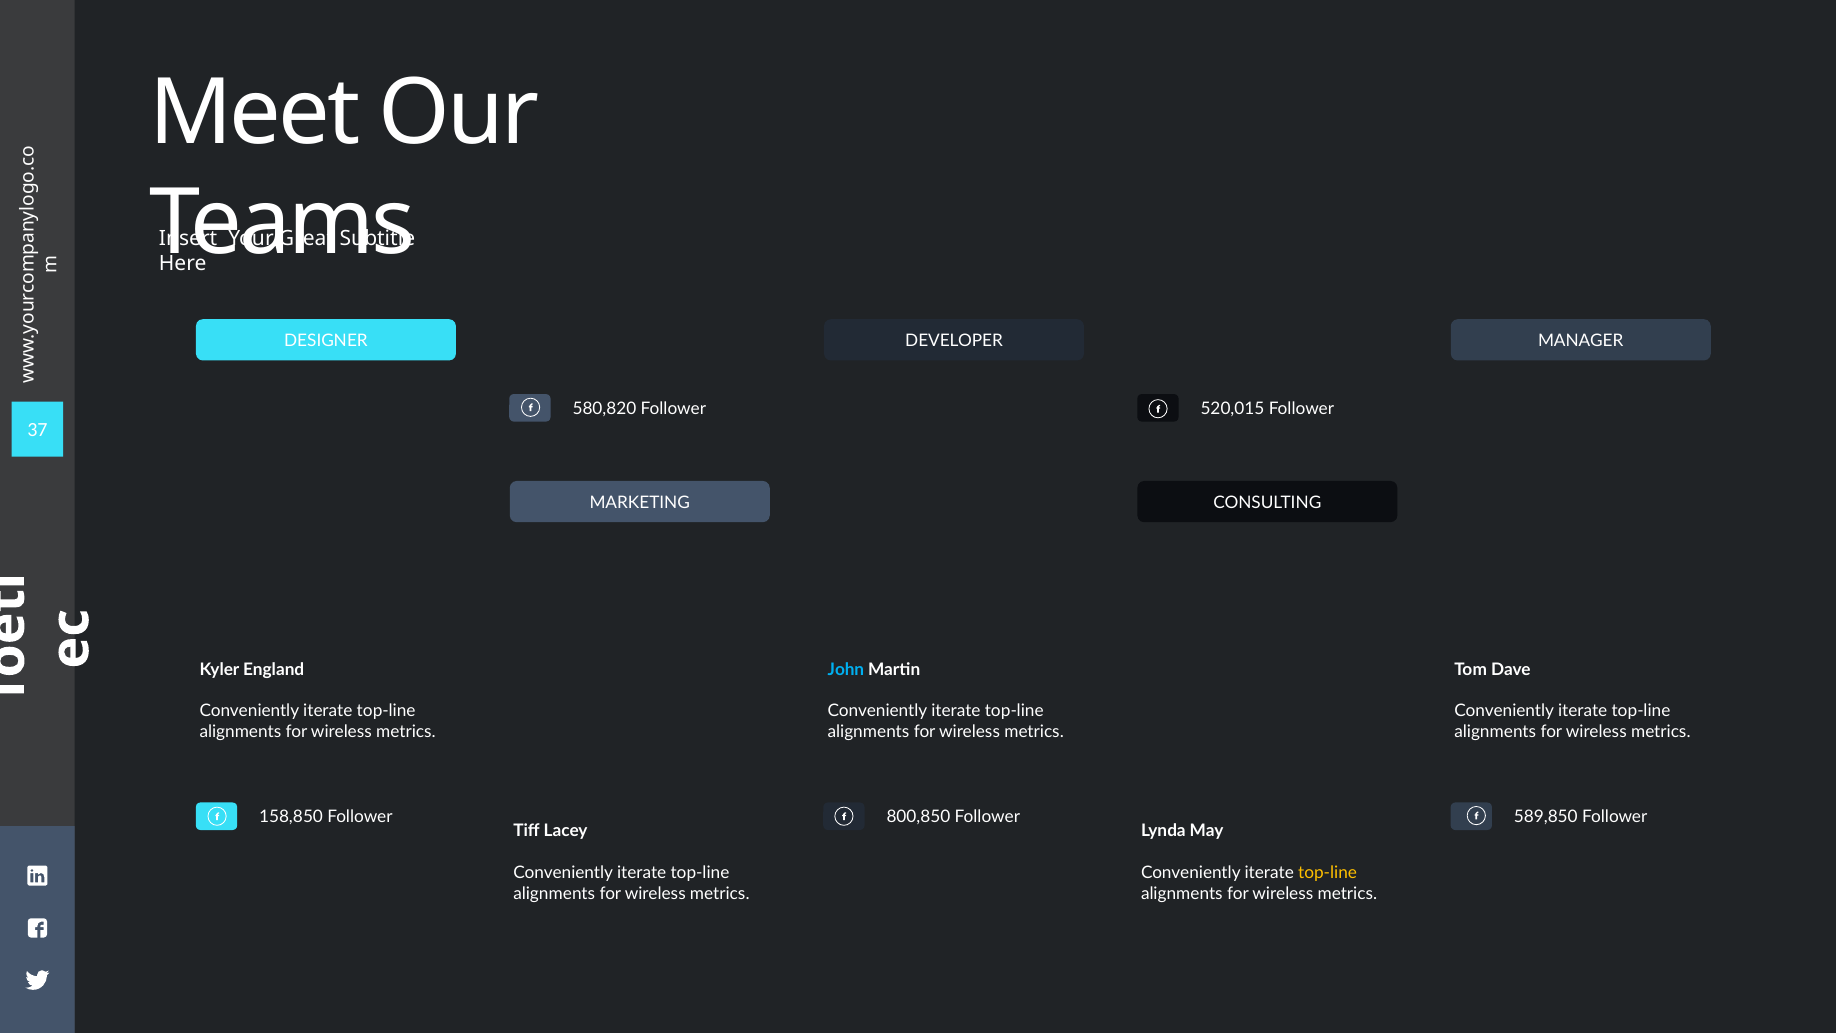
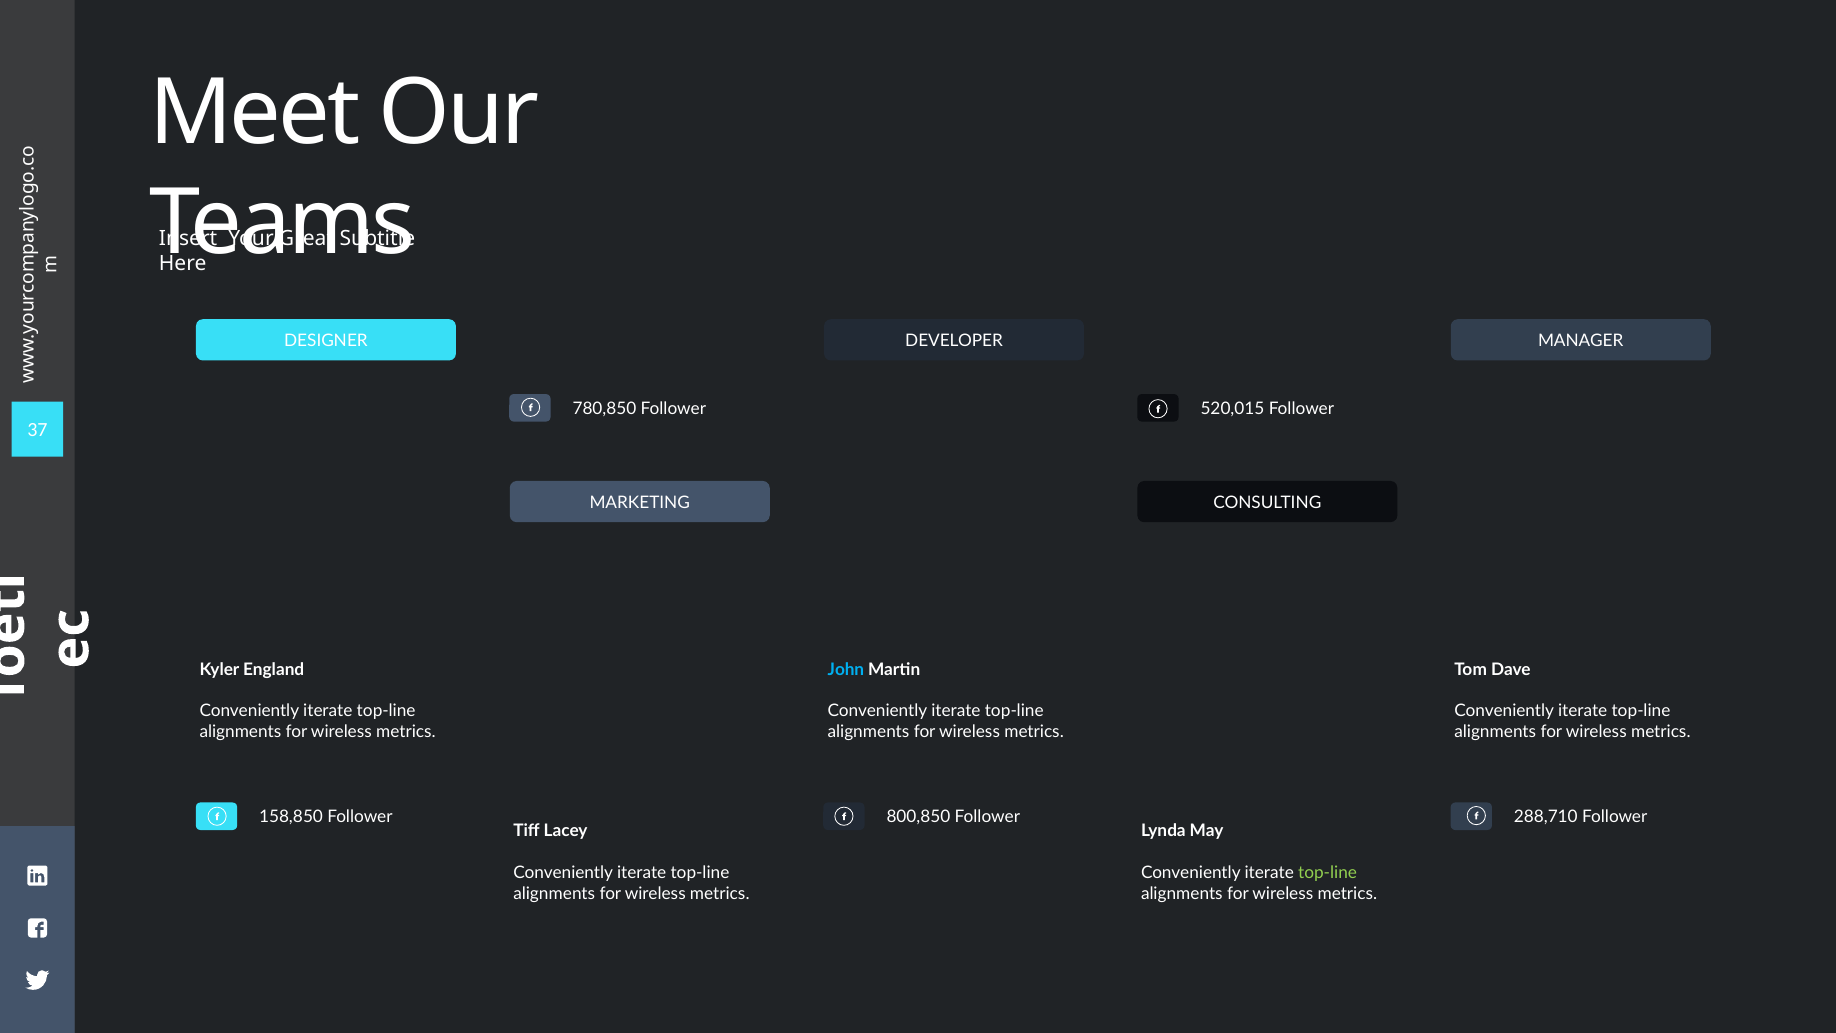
580,820: 580,820 -> 780,850
589,850: 589,850 -> 288,710
top-line at (1328, 872) colour: yellow -> light green
